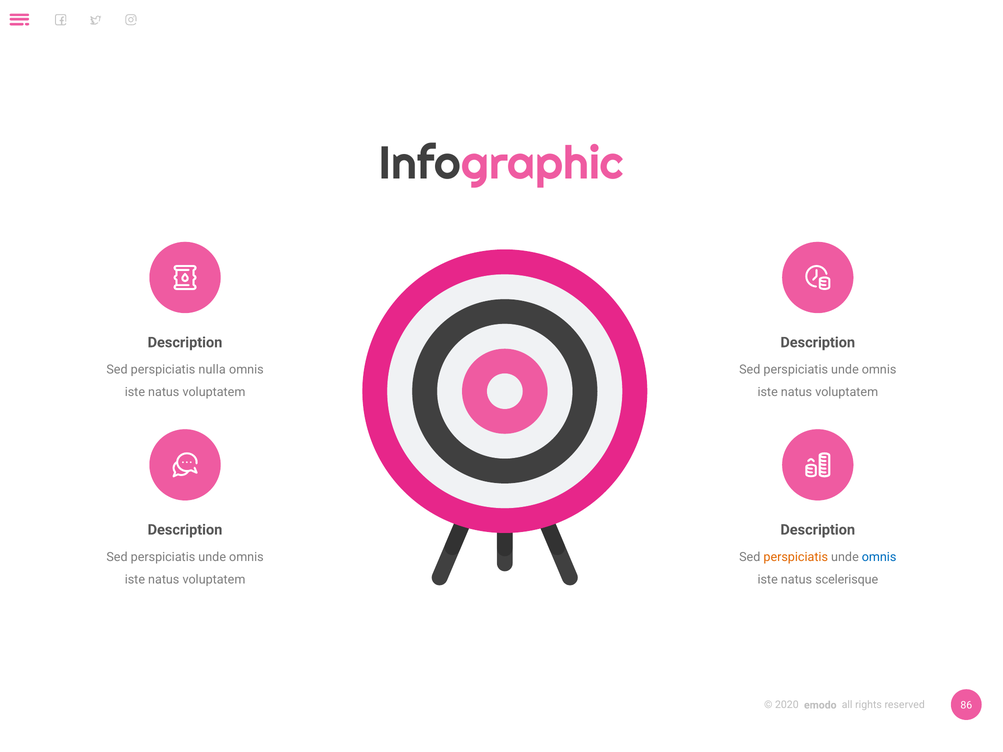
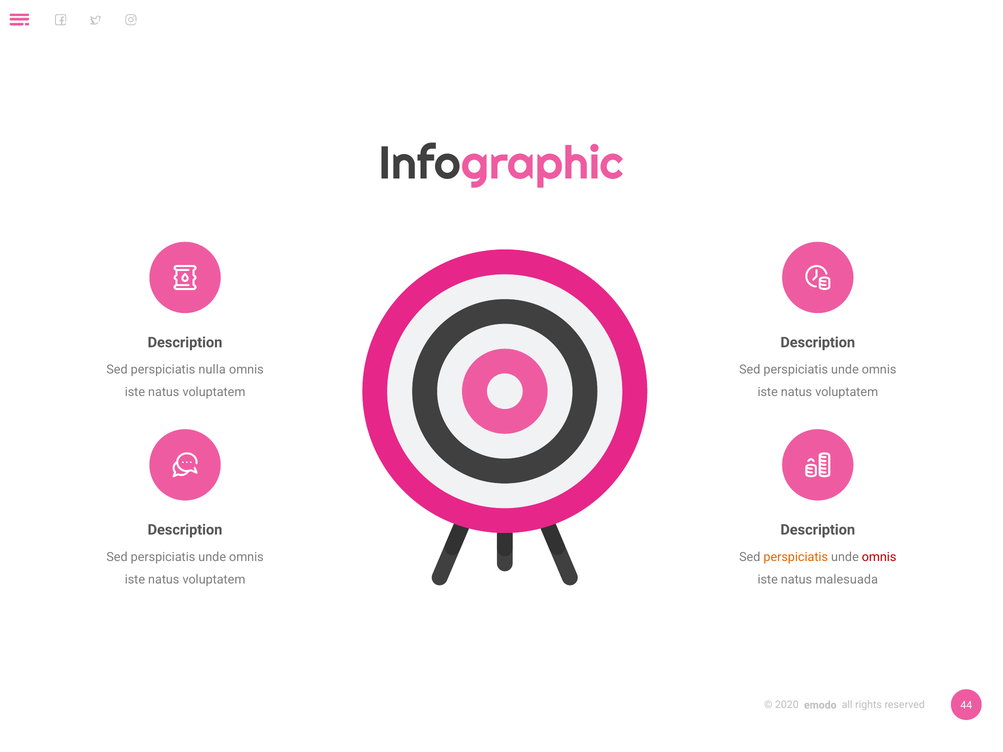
omnis at (879, 557) colour: blue -> red
scelerisque: scelerisque -> malesuada
86: 86 -> 44
